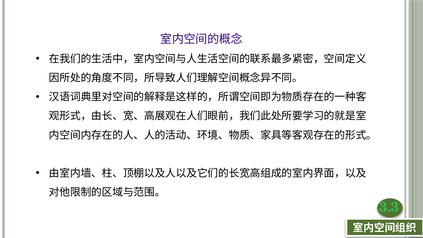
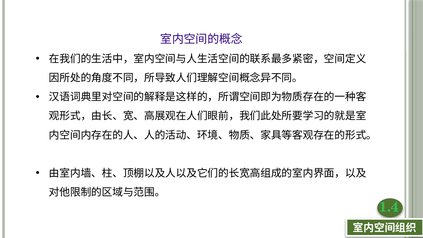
3.3: 3.3 -> 1.4
